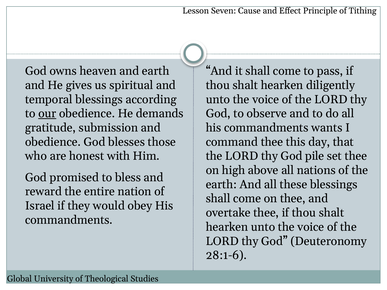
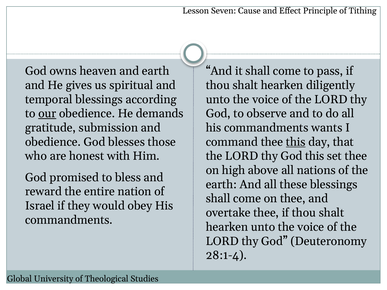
this at (296, 142) underline: none -> present
God pile: pile -> this
28:1-6: 28:1-6 -> 28:1-4
